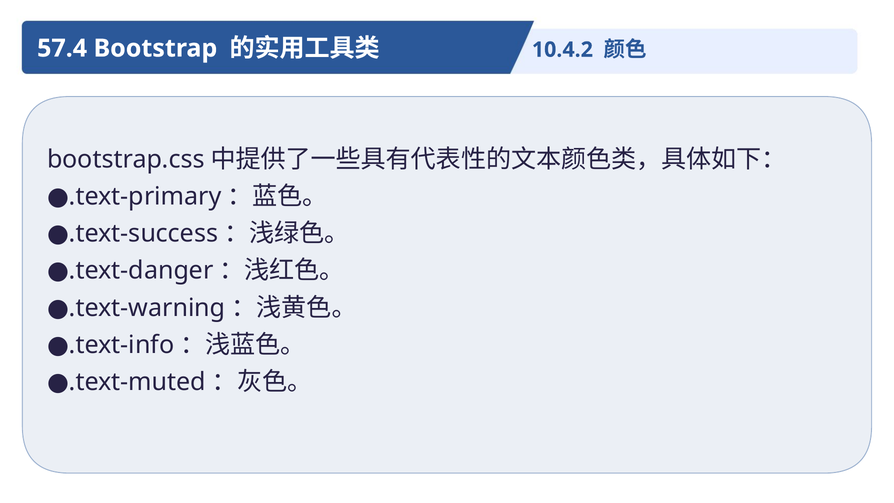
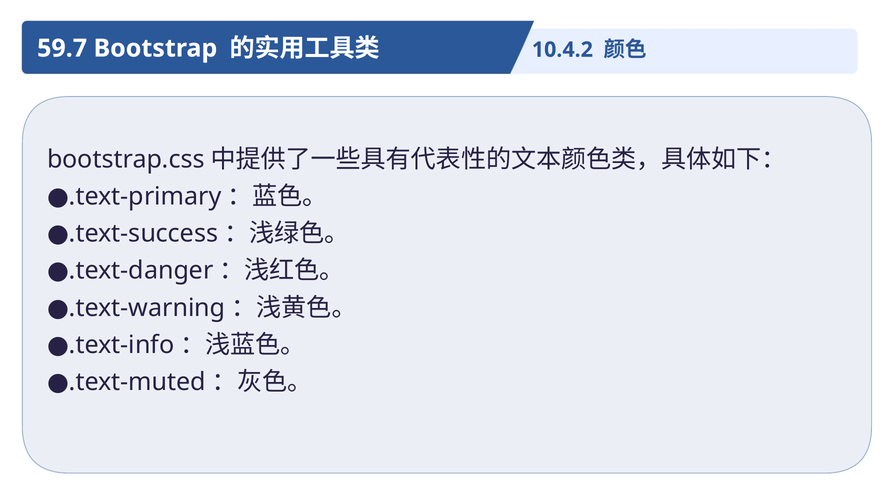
57.4: 57.4 -> 59.7
